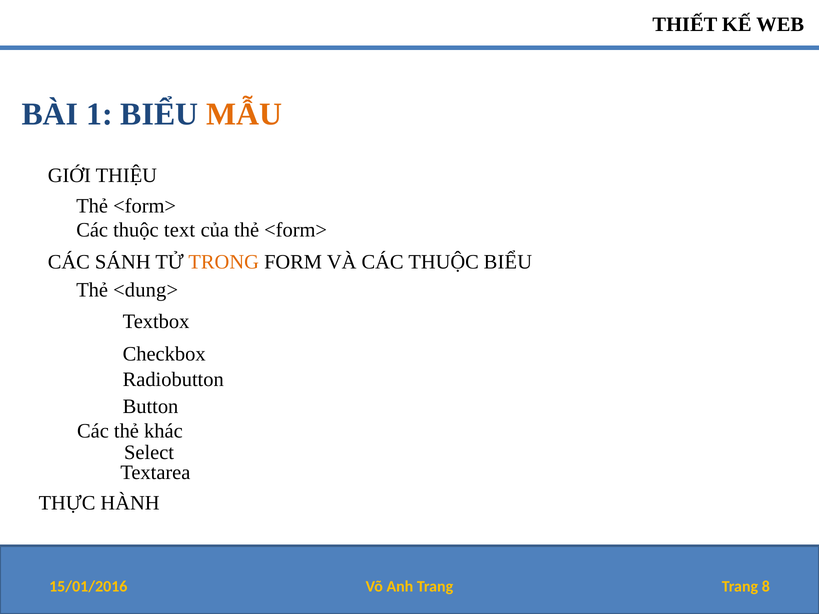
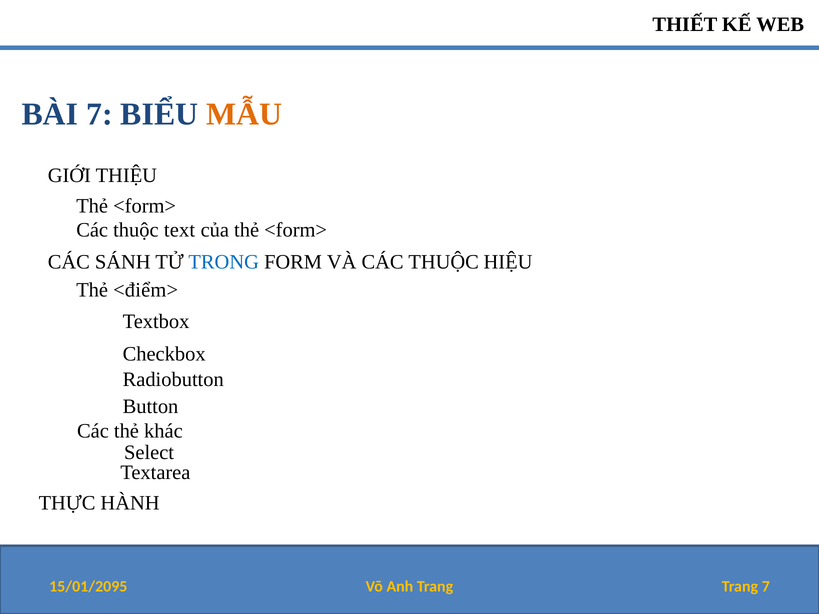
BÀI 1: 1 -> 7
TRONG colour: orange -> blue
THUỘC BIỂU: BIỂU -> HIỆU
<dung>: <dung> -> <điểm>
15/01/2016: 15/01/2016 -> 15/01/2095
Trang 8: 8 -> 7
